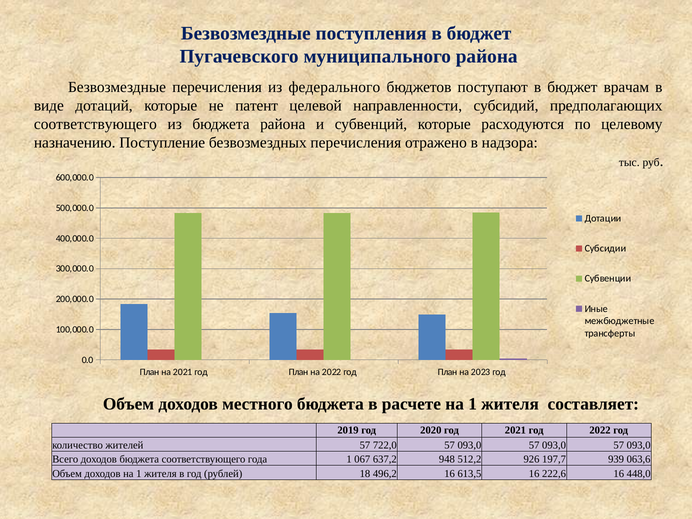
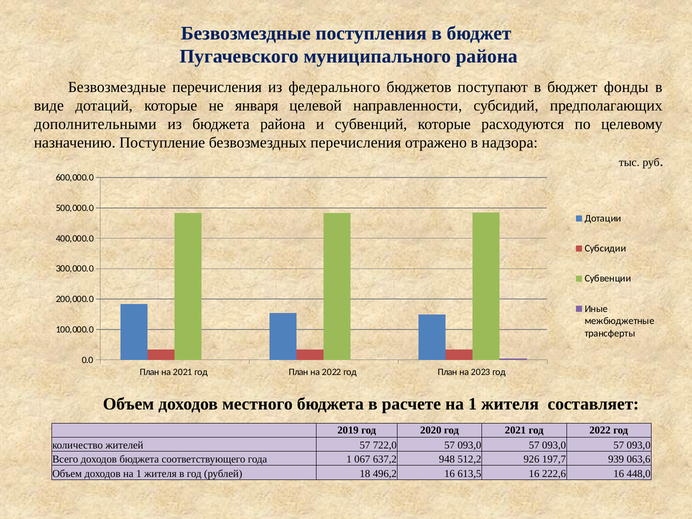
врачам: врачам -> фонды
патент: патент -> января
соответствующего at (95, 124): соответствующего -> дополнительными
